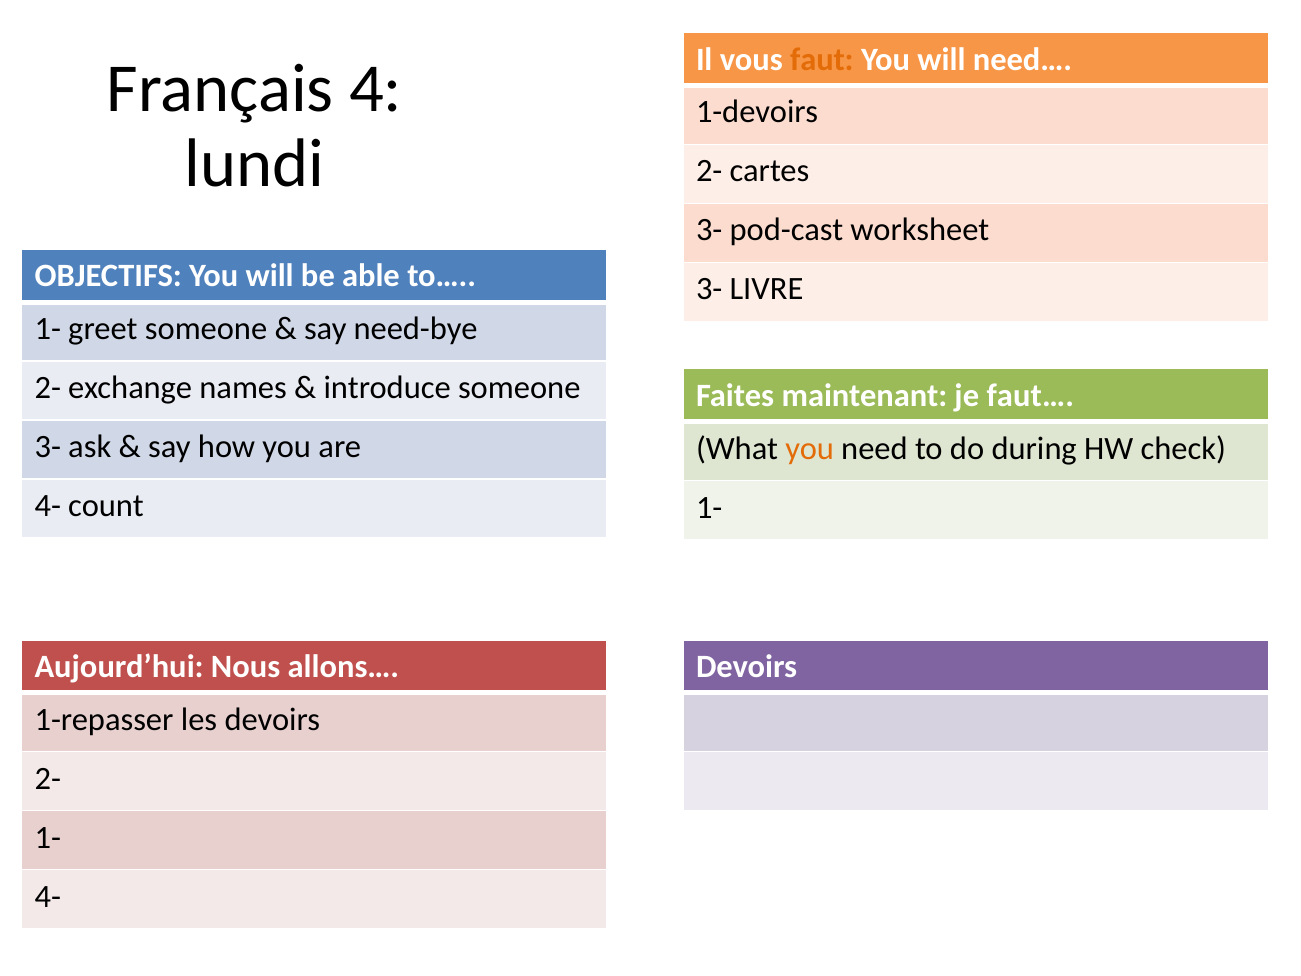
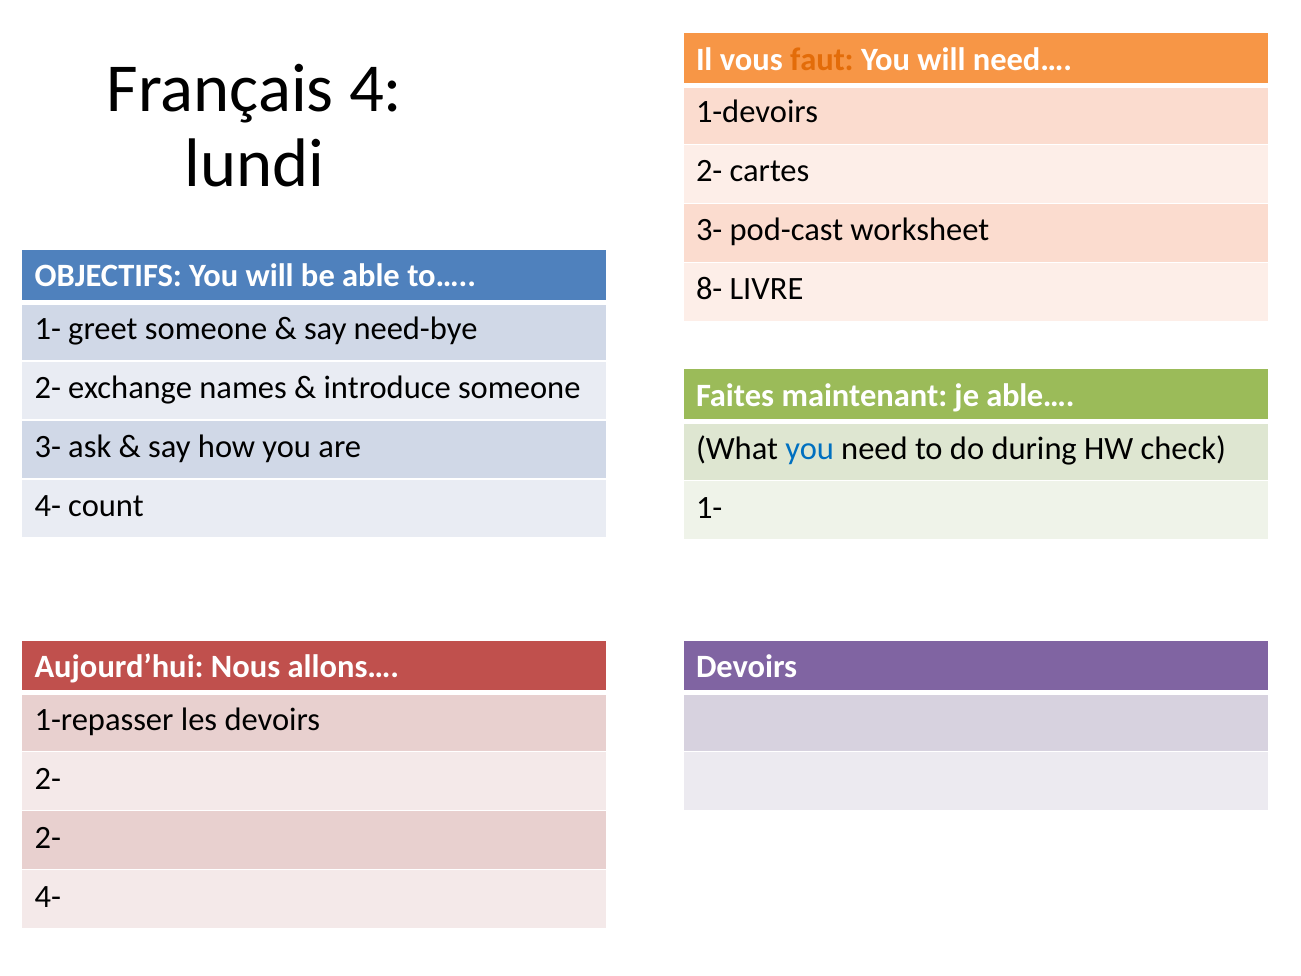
3- at (709, 289): 3- -> 8-
faut…: faut… -> able…
you at (810, 448) colour: orange -> blue
1- at (48, 837): 1- -> 2-
